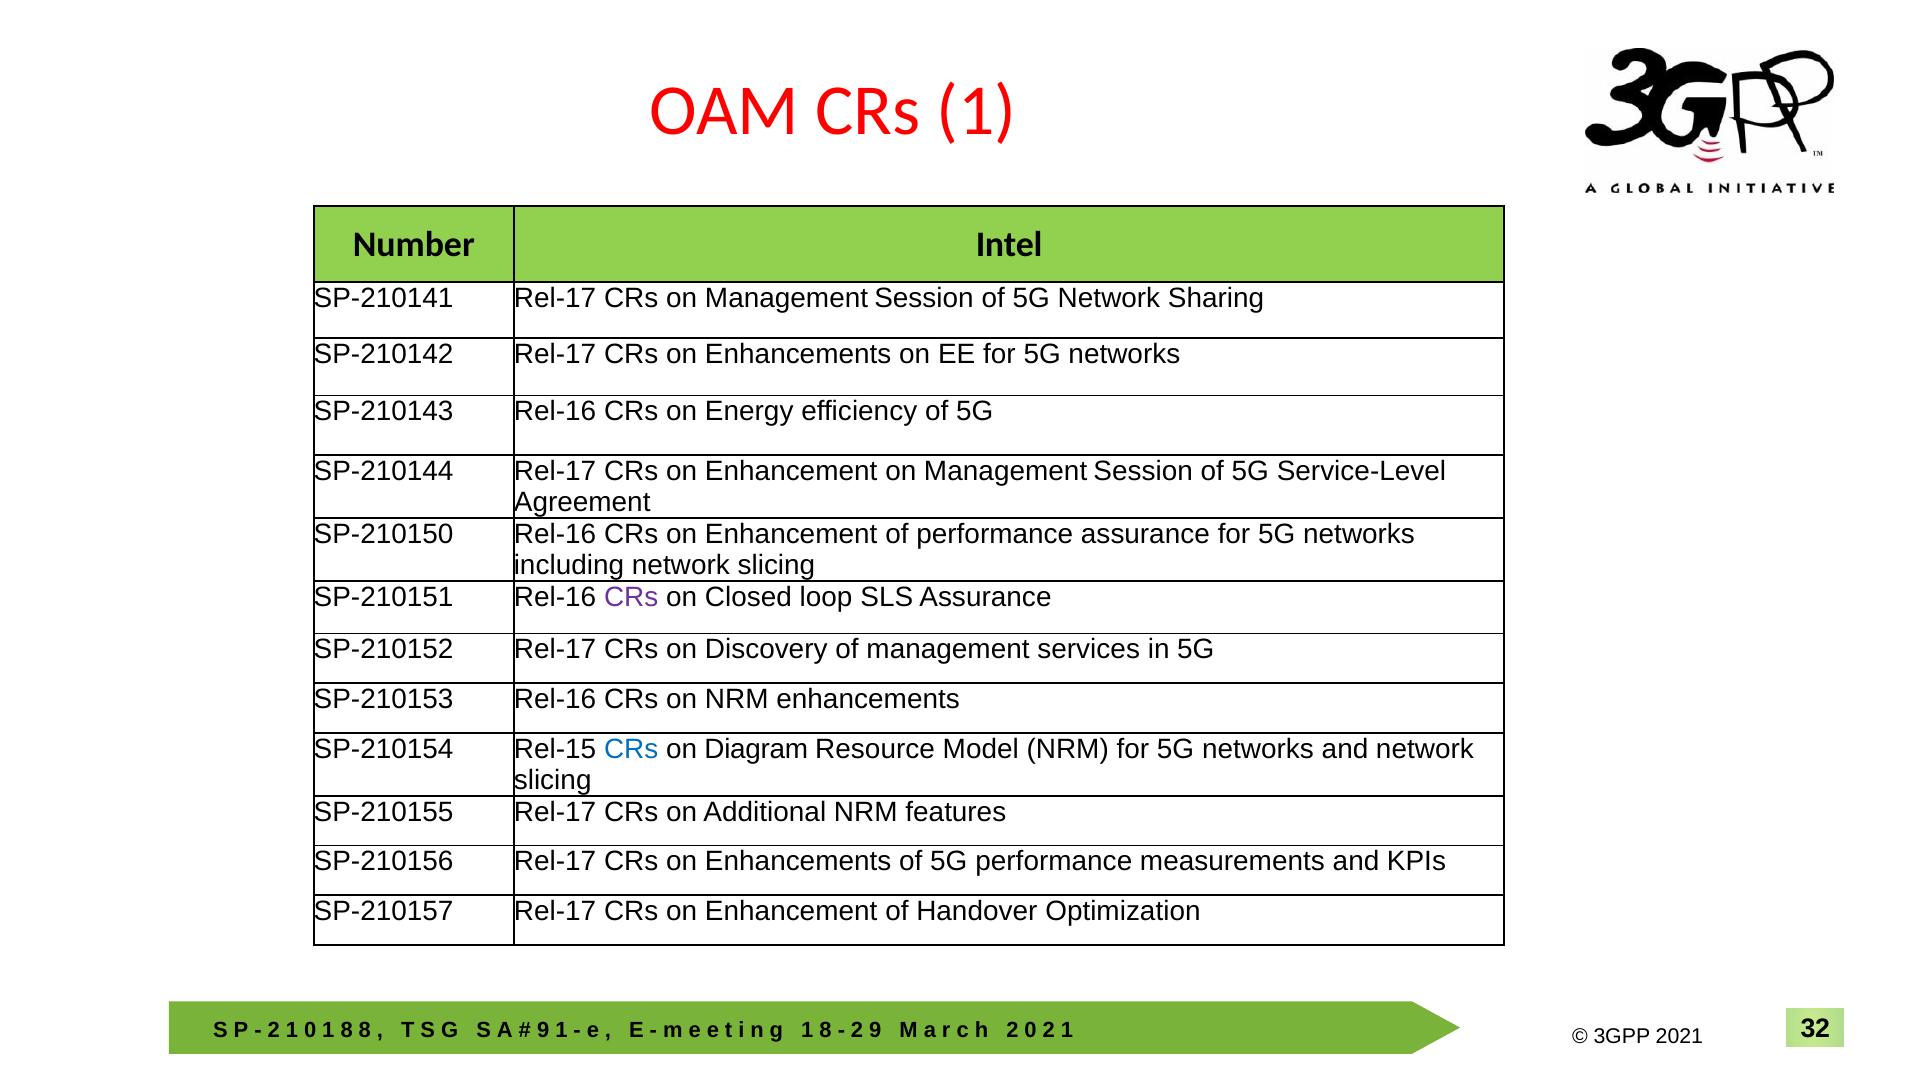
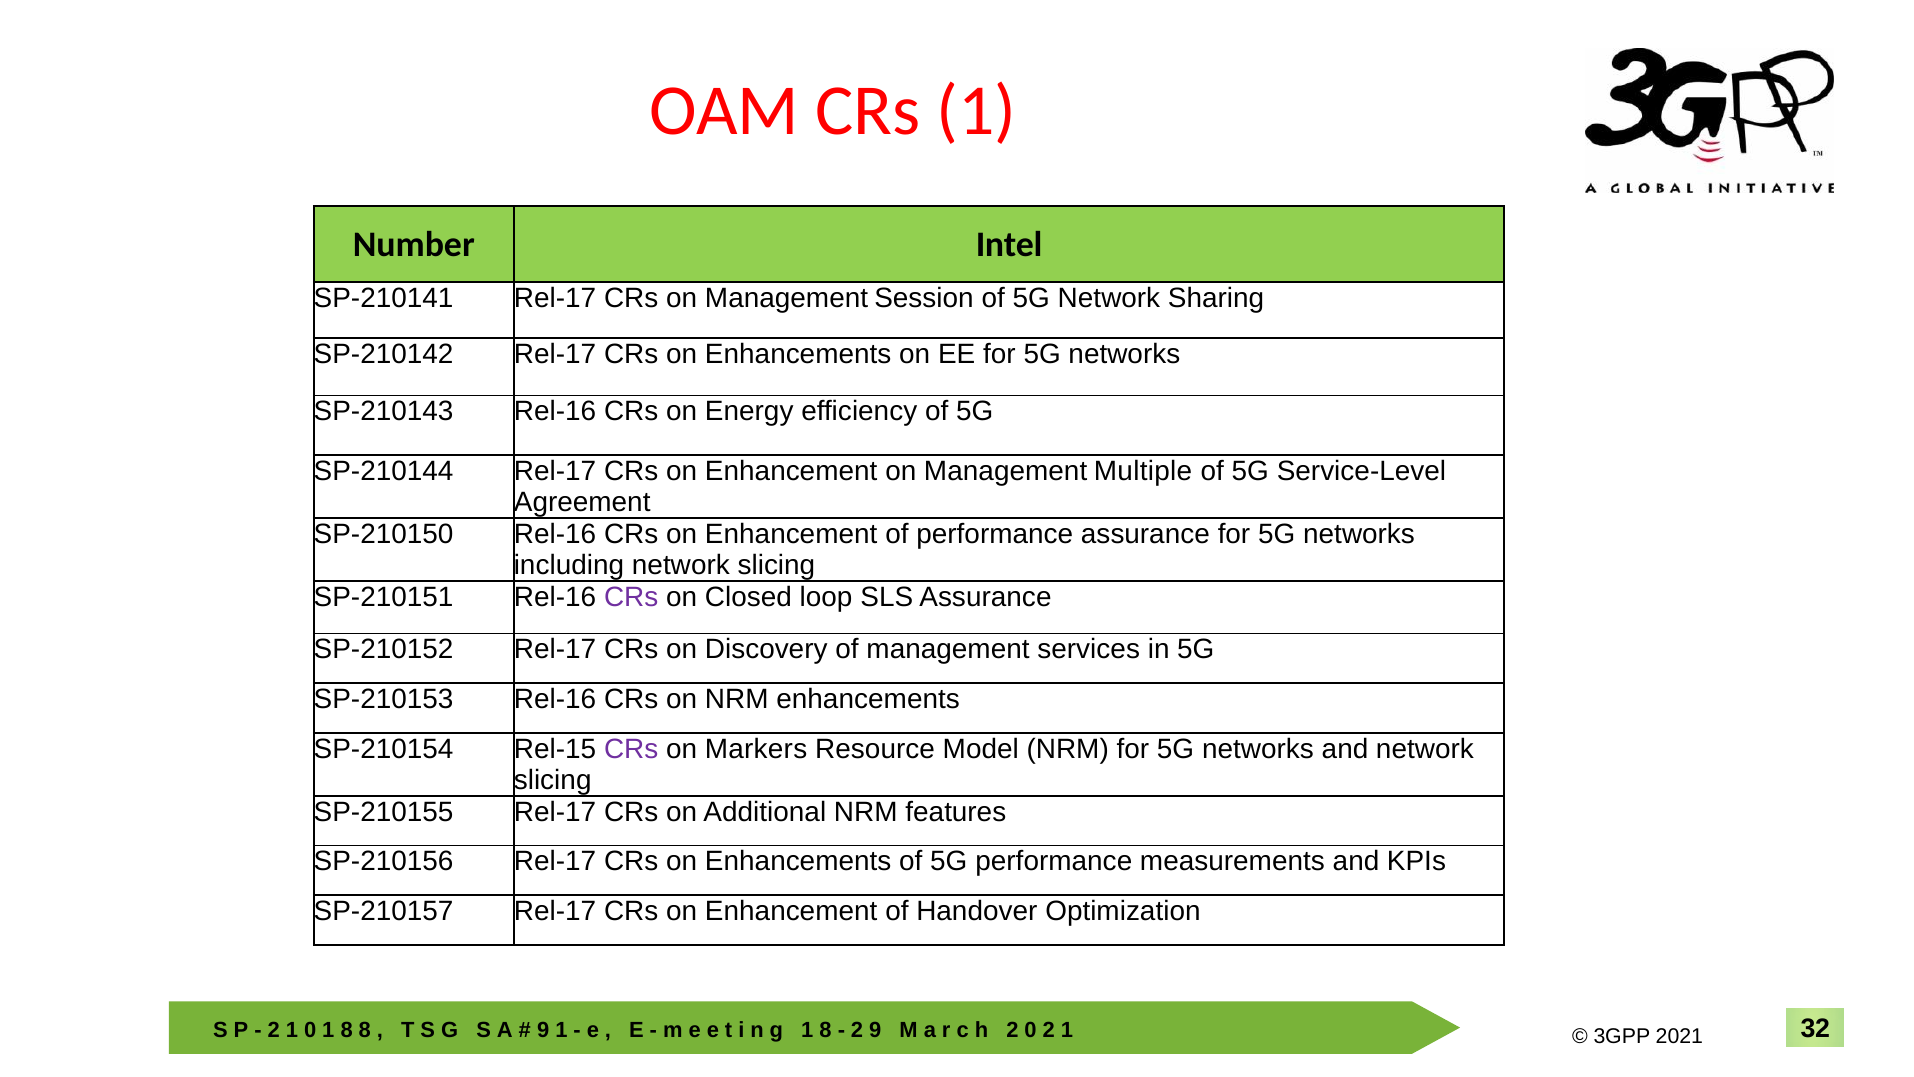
Enhancement on Management Session: Session -> Multiple
CRs at (631, 749) colour: blue -> purple
Diagram: Diagram -> Markers
